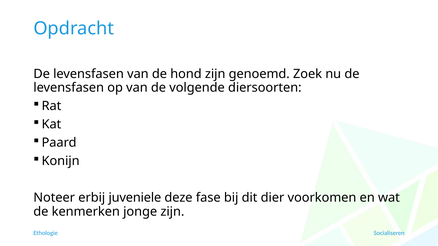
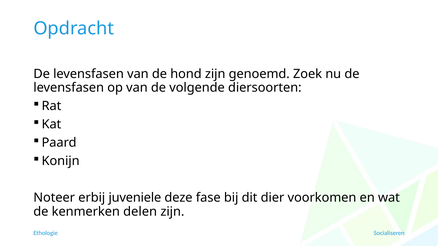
jonge: jonge -> delen
